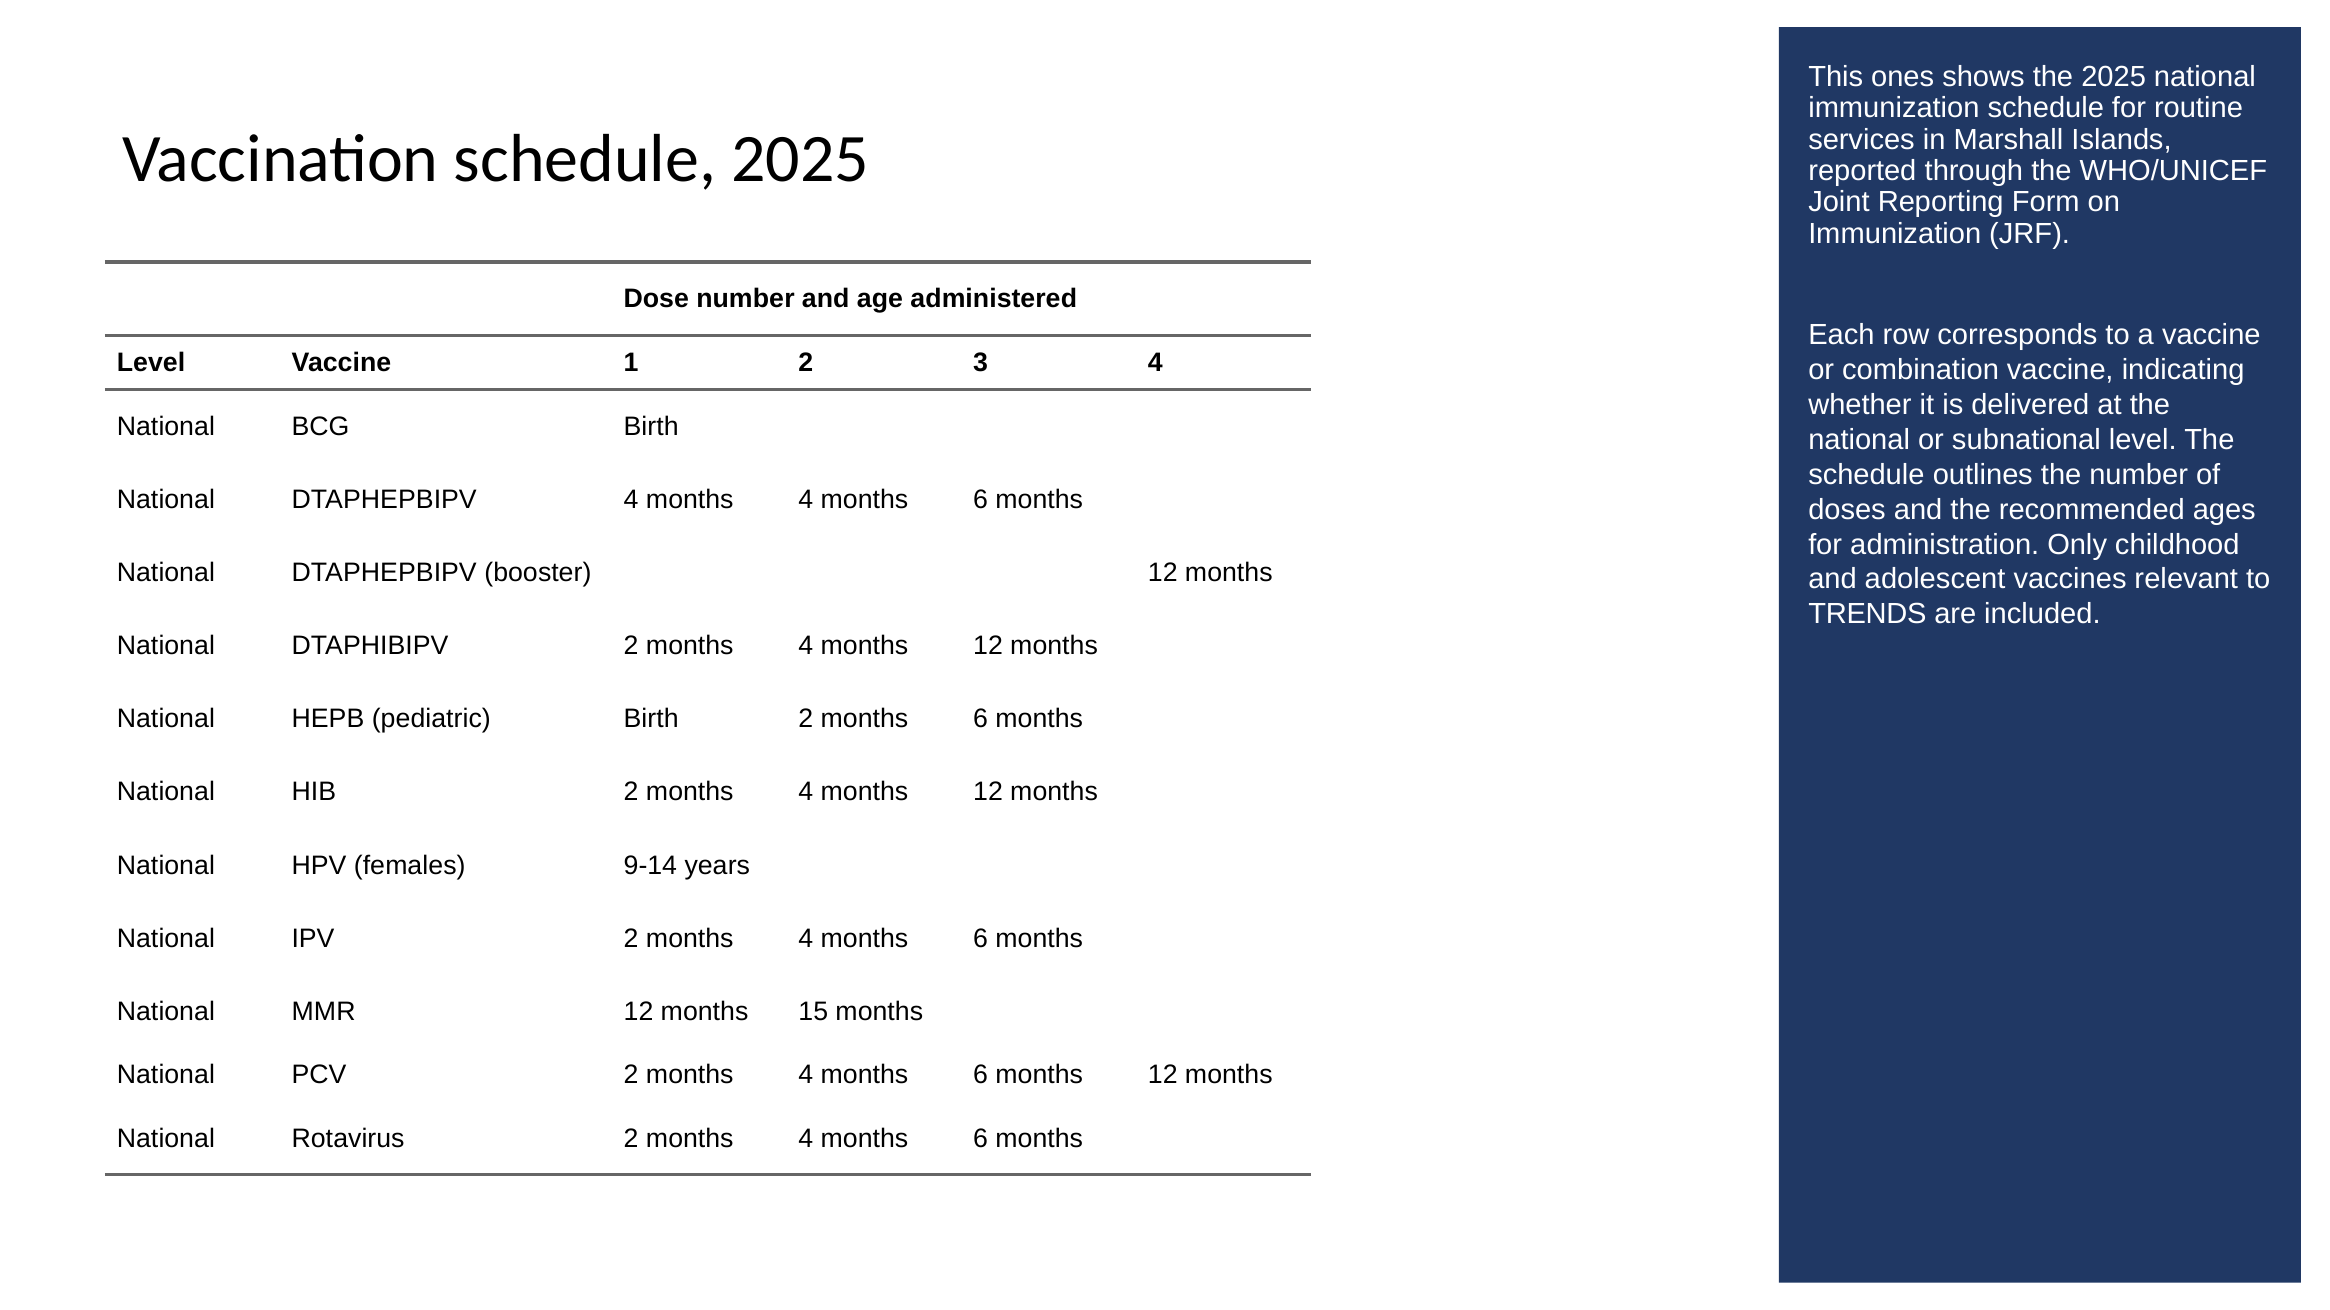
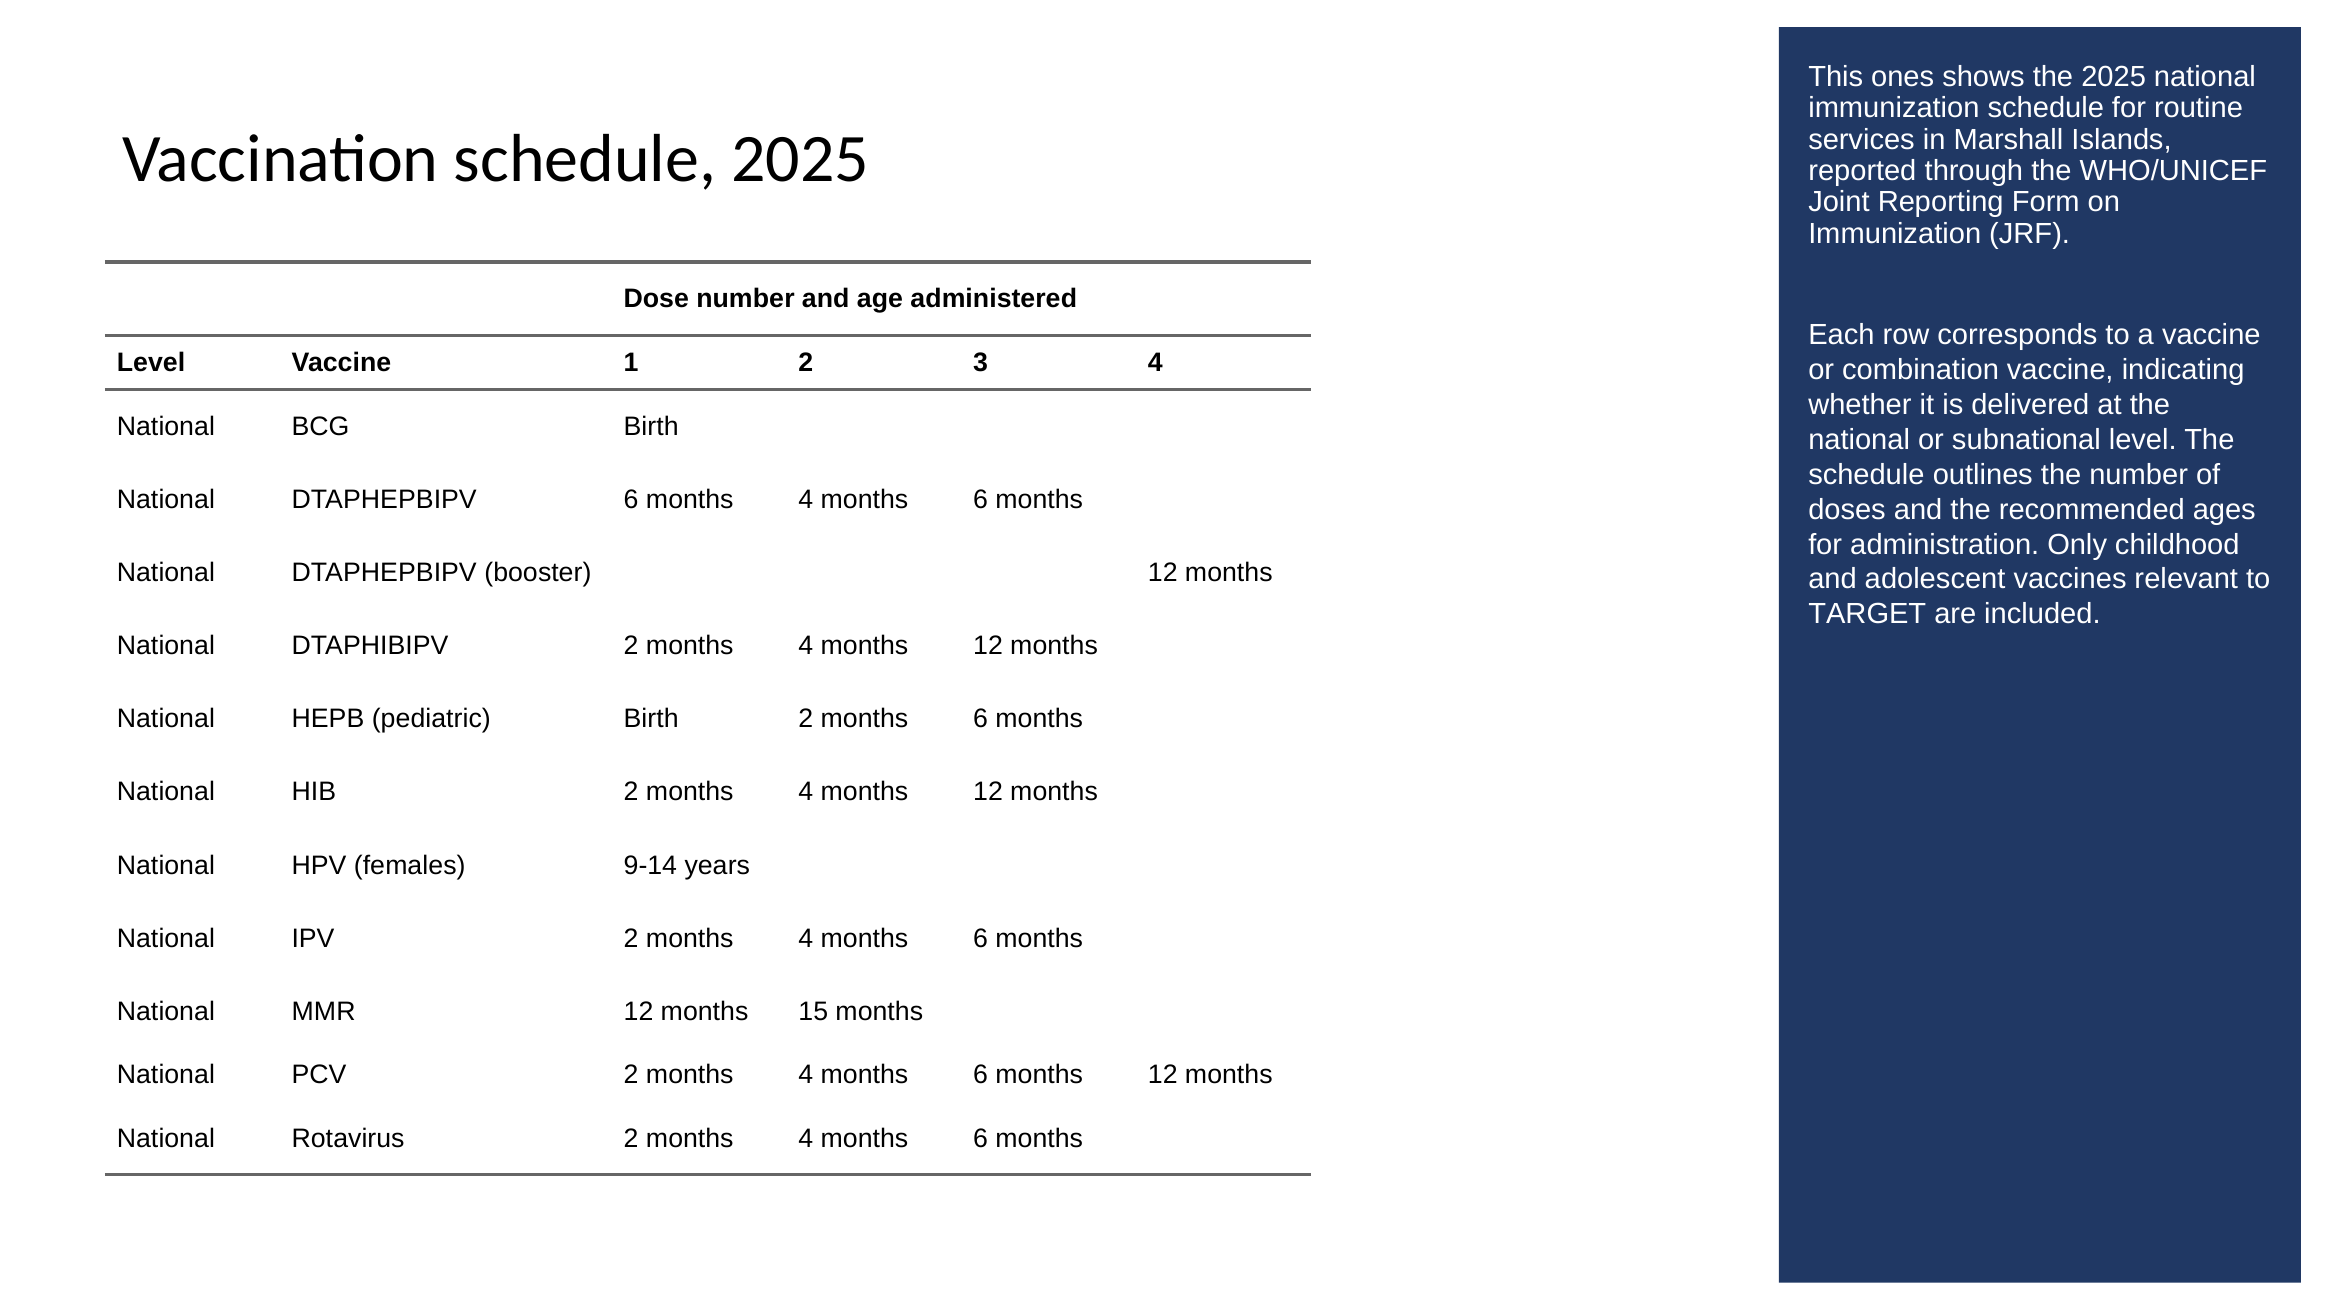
DTAPHEPBIPV 4: 4 -> 6
TRENDS: TRENDS -> TARGET
